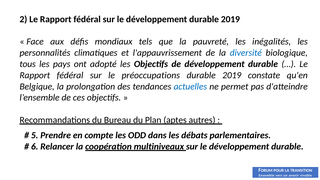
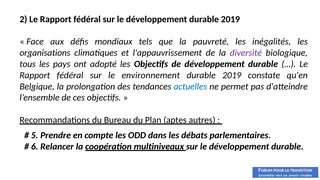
personnalités: personnalités -> organisations
diversité colour: blue -> purple
préoccupations: préoccupations -> environnement
